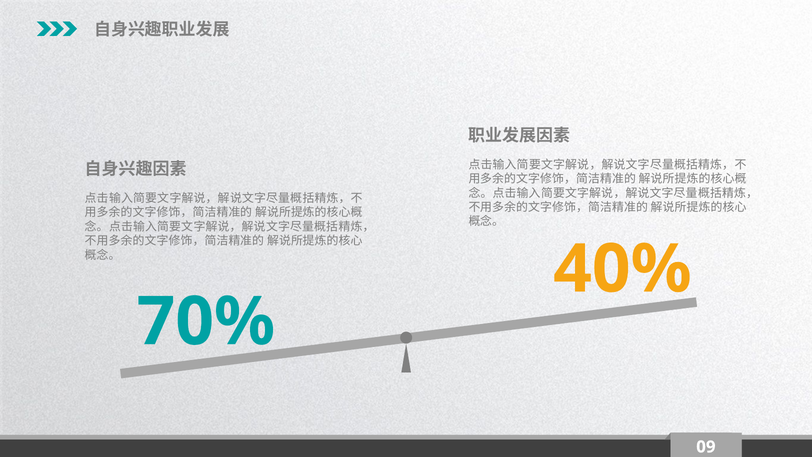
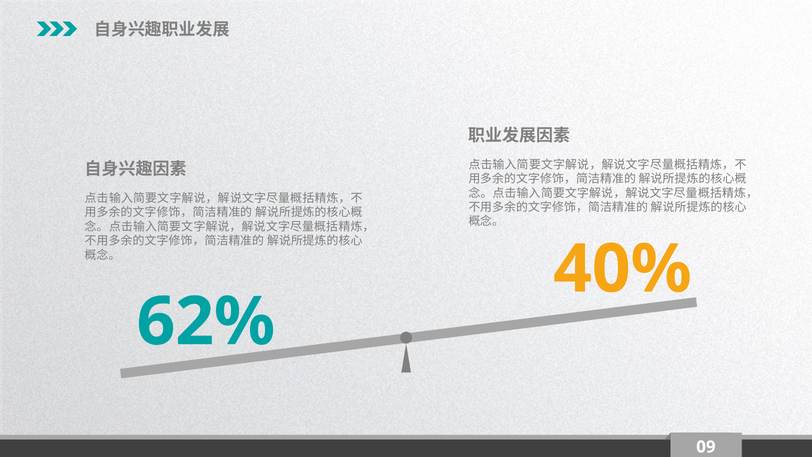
70%: 70% -> 62%
